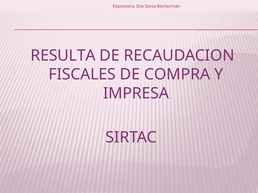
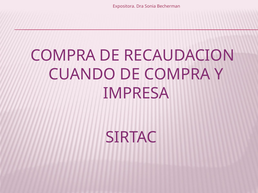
RESULTA at (63, 56): RESULTA -> COMPRA
FISCALES: FISCALES -> CUANDO
